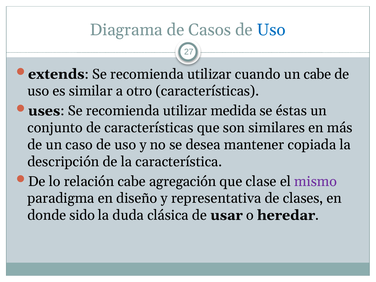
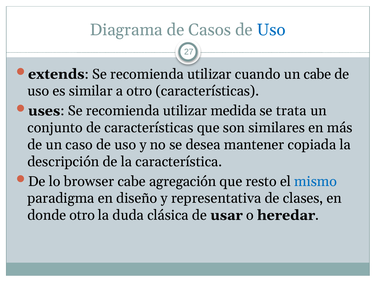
éstas: éstas -> trata
relación: relación -> browser
clase: clase -> resto
mismo colour: purple -> blue
donde sido: sido -> otro
